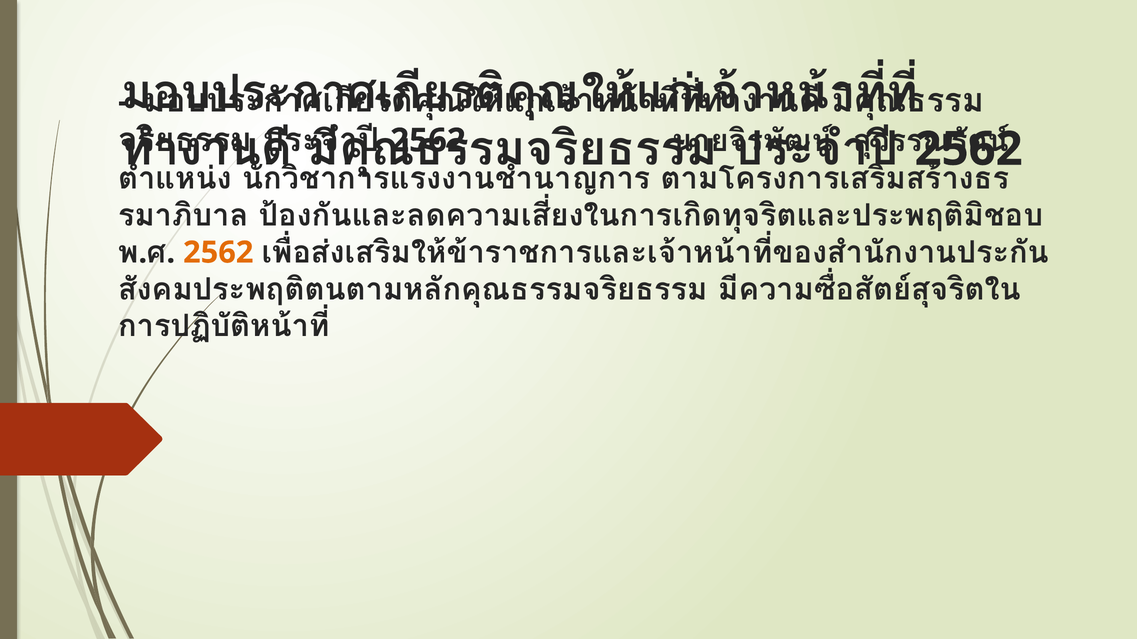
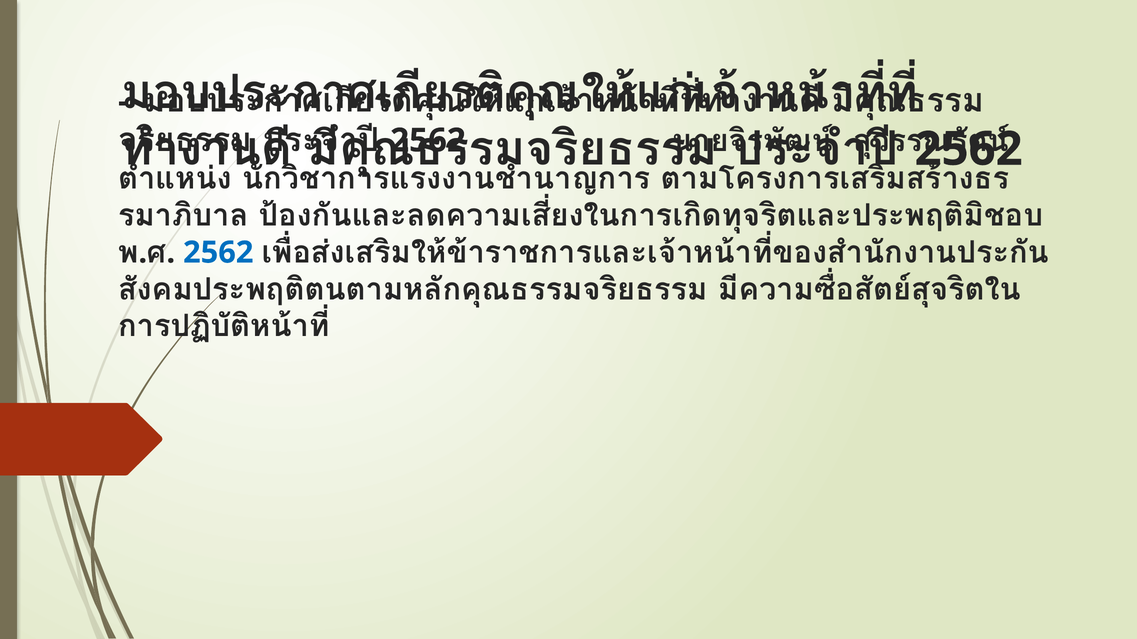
2562 at (218, 253) colour: orange -> blue
